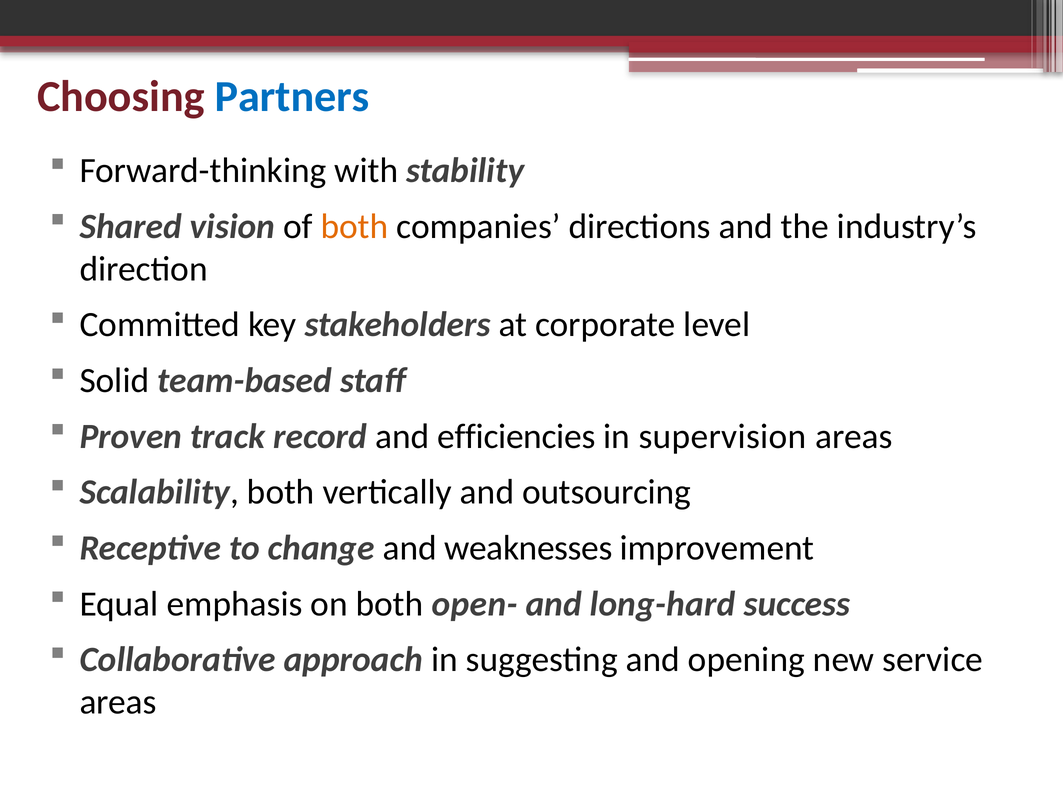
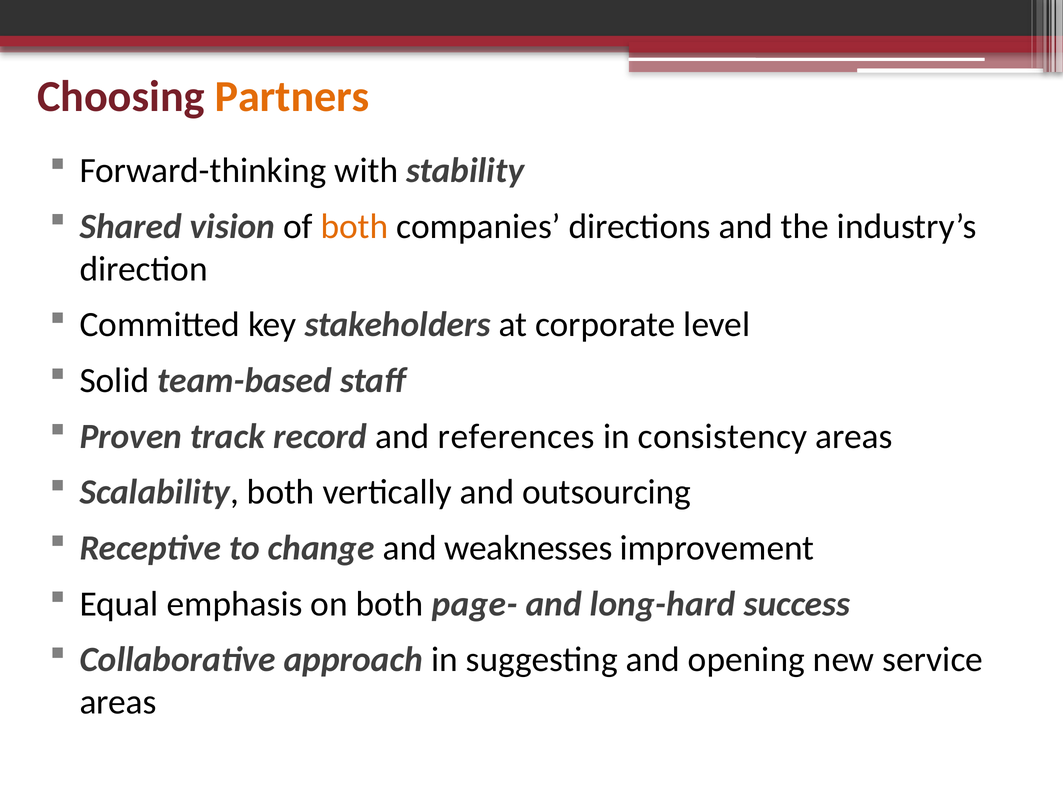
Partners colour: blue -> orange
efficiencies: efficiencies -> references
supervision: supervision -> consistency
open-: open- -> page-
